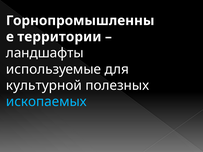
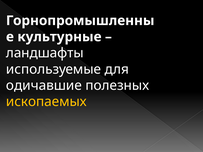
территории: территории -> культурные
культурной: культурной -> одичавшие
ископаемых colour: light blue -> yellow
